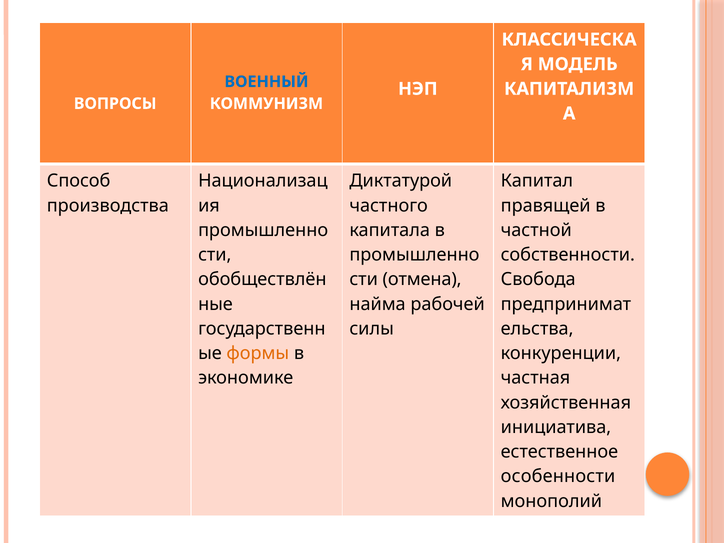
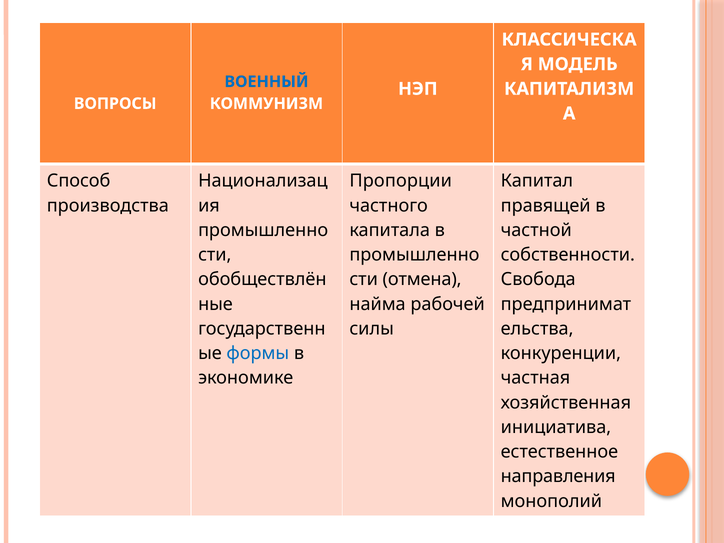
Диктатурой: Диктатурой -> Пропорции
формы colour: orange -> blue
особенности: особенности -> направления
